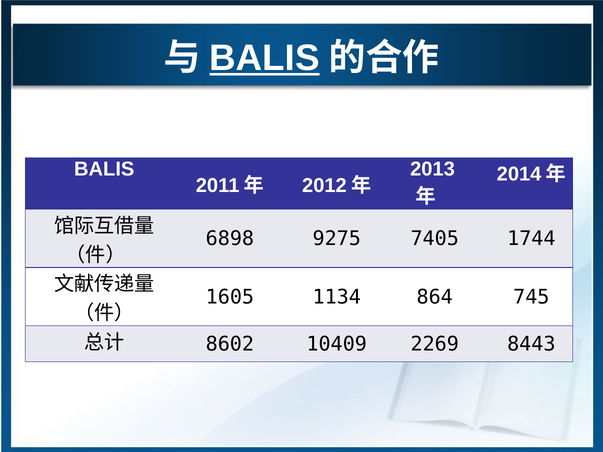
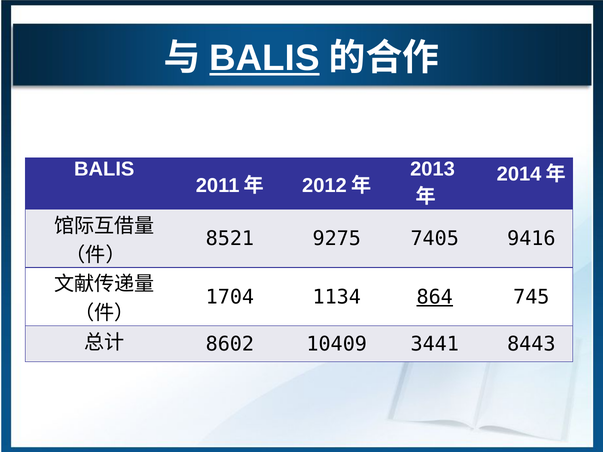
6898: 6898 -> 8521
1744: 1744 -> 9416
1605: 1605 -> 1704
864 underline: none -> present
2269: 2269 -> 3441
